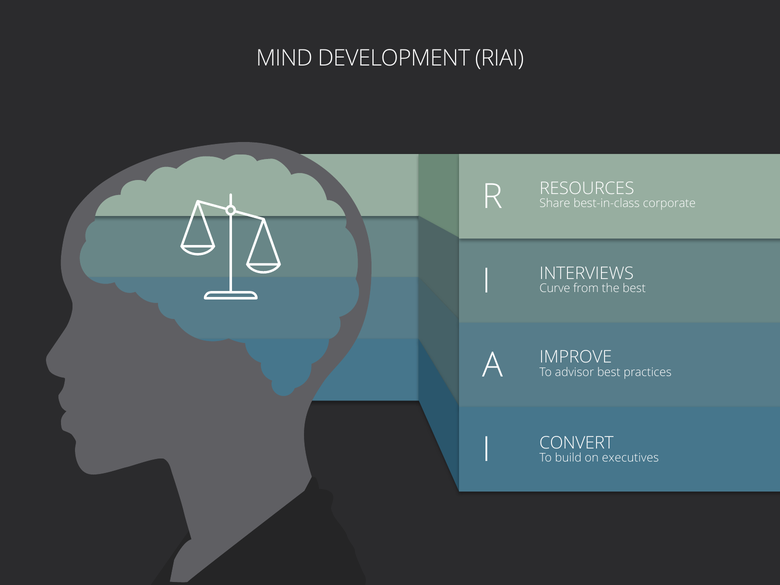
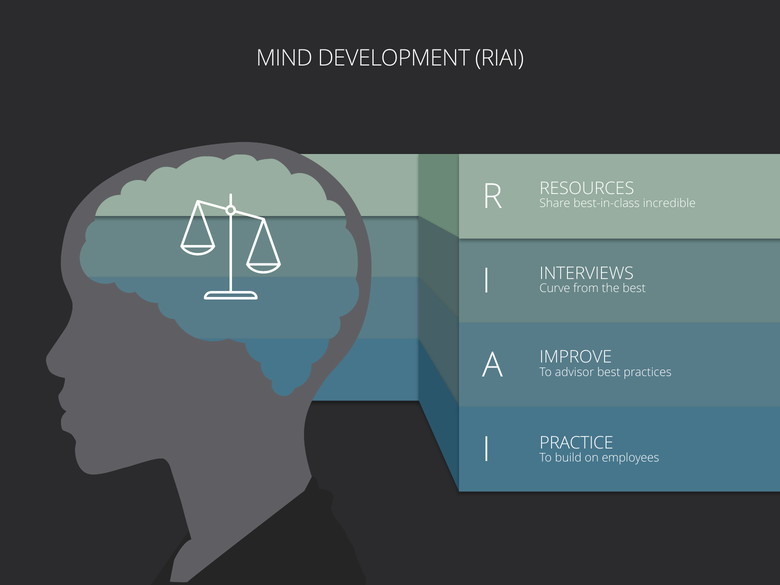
corporate: corporate -> incredible
CONVERT: CONVERT -> PRACTICE
executives: executives -> employees
